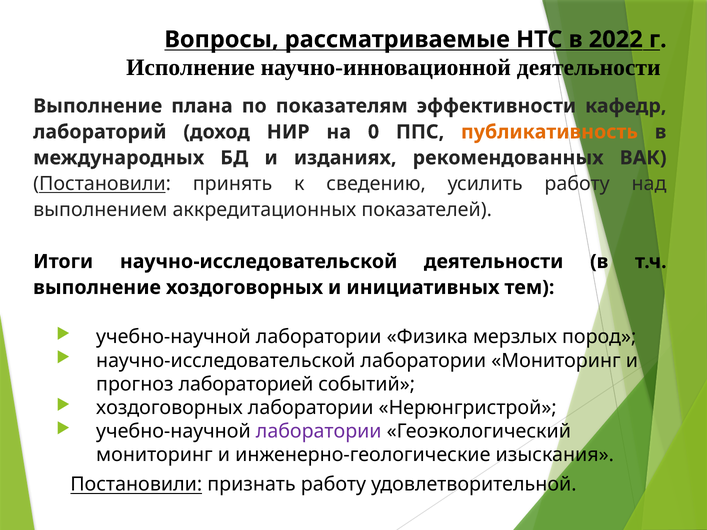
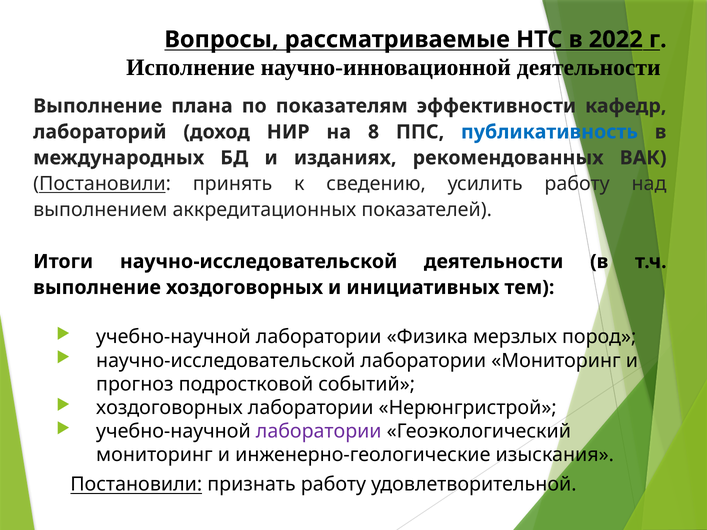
0: 0 -> 8
публикативность colour: orange -> blue
лабораторией: лабораторией -> подростковой
